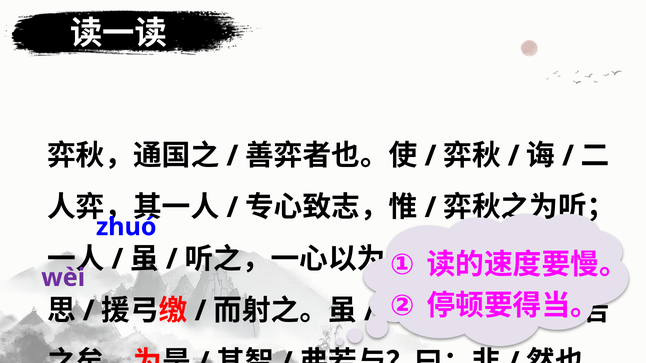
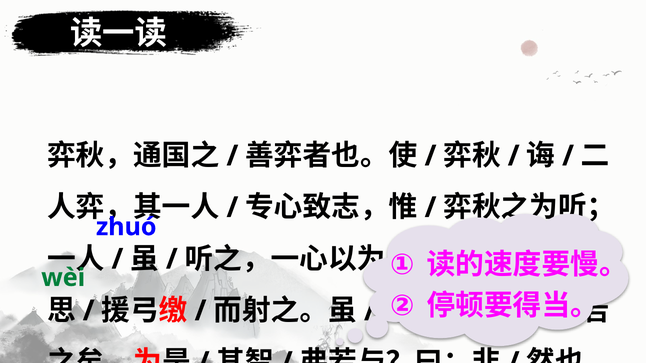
wèi colour: purple -> green
